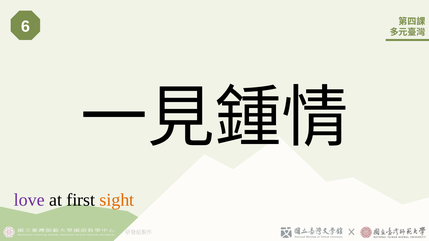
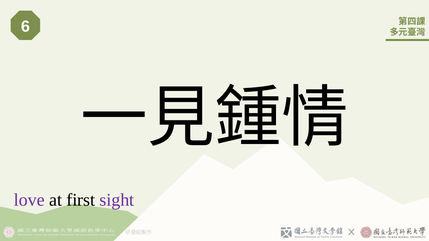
sight colour: orange -> purple
